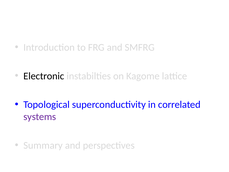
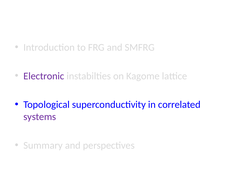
Electronic colour: black -> purple
